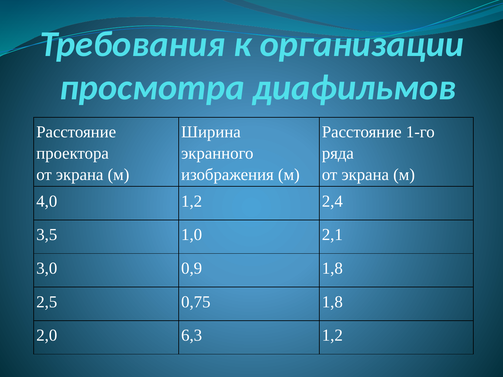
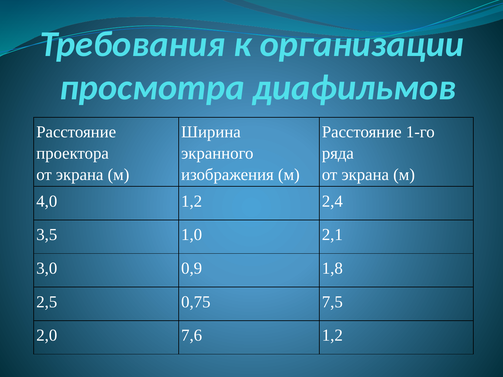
0,75 1,8: 1,8 -> 7,5
6,3: 6,3 -> 7,6
